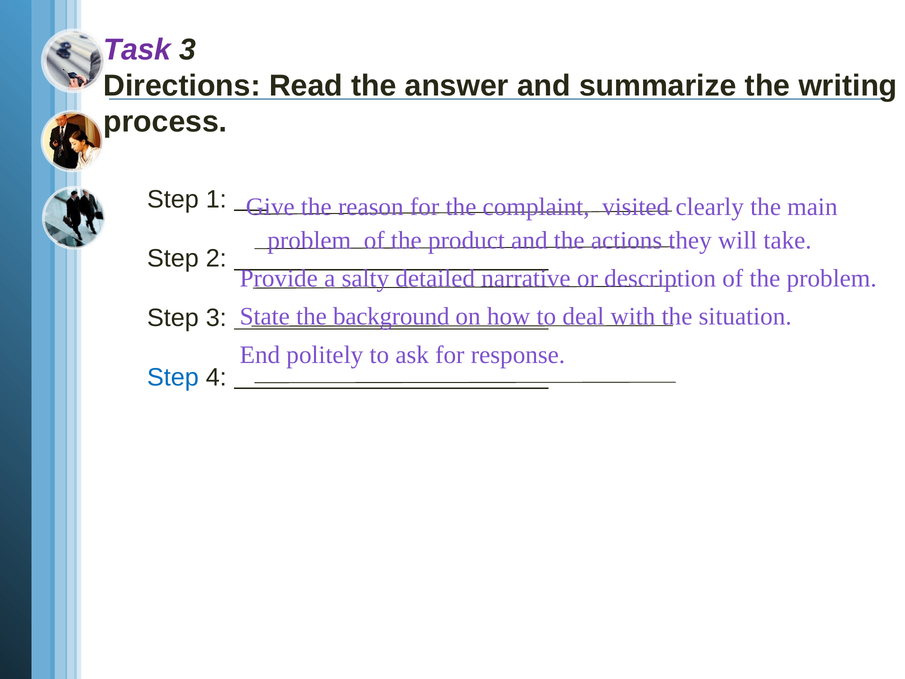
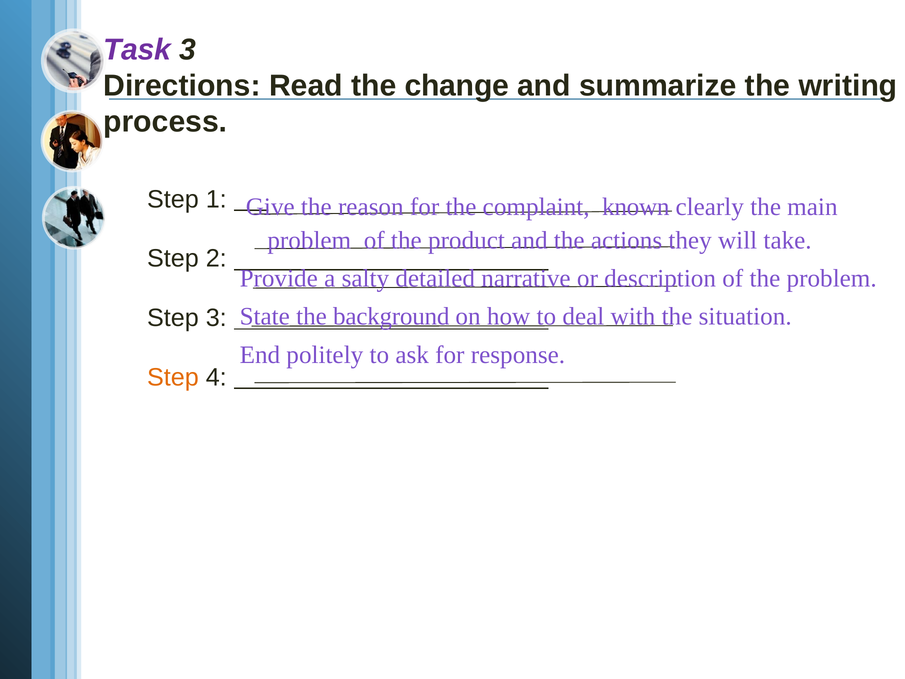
answer: answer -> change
visited: visited -> known
Step at (173, 377) colour: blue -> orange
